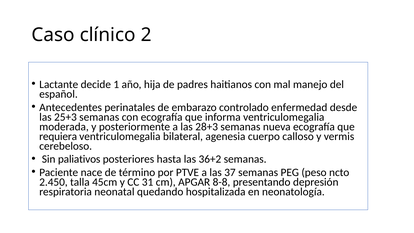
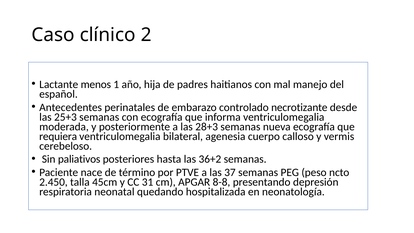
decide: decide -> menos
enfermedad: enfermedad -> necrotizante
